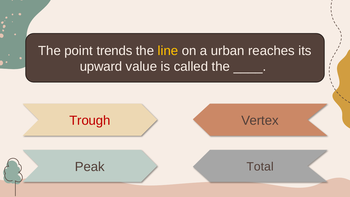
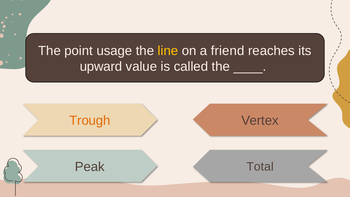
trends: trends -> usage
urban: urban -> friend
Trough colour: red -> orange
